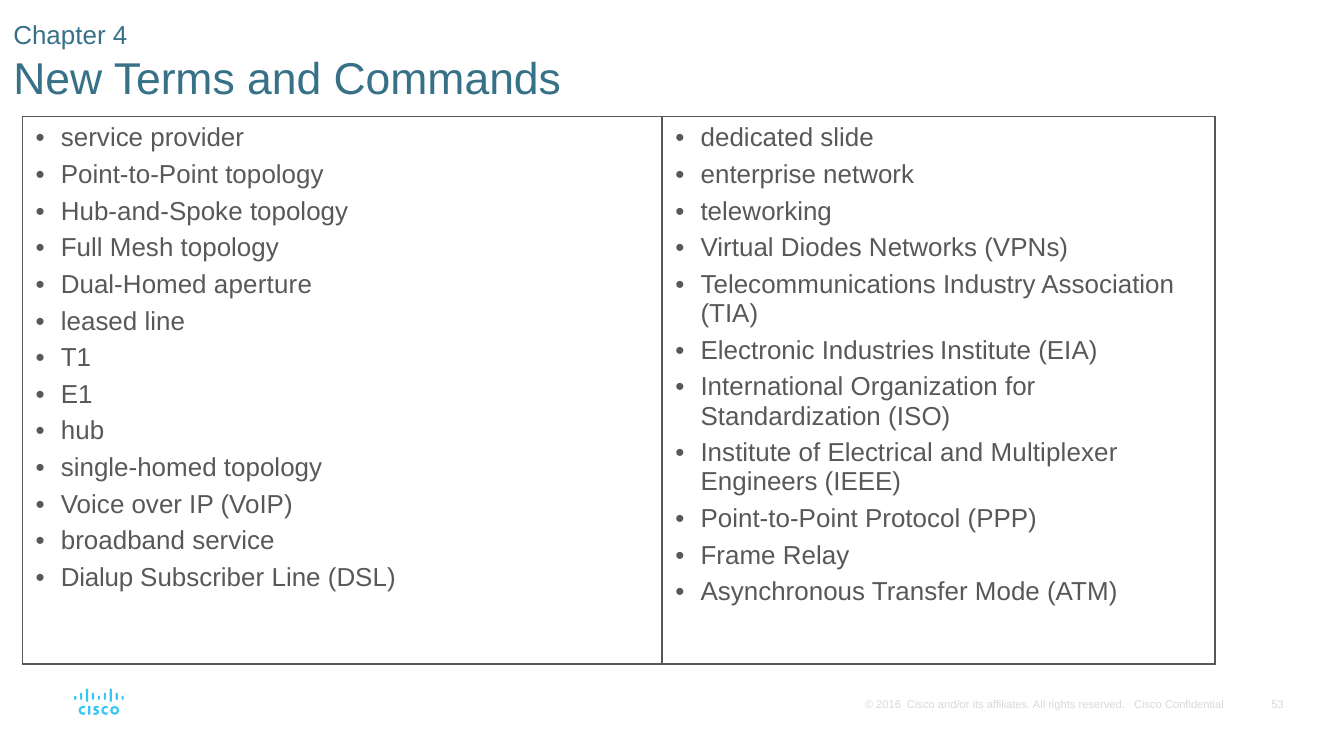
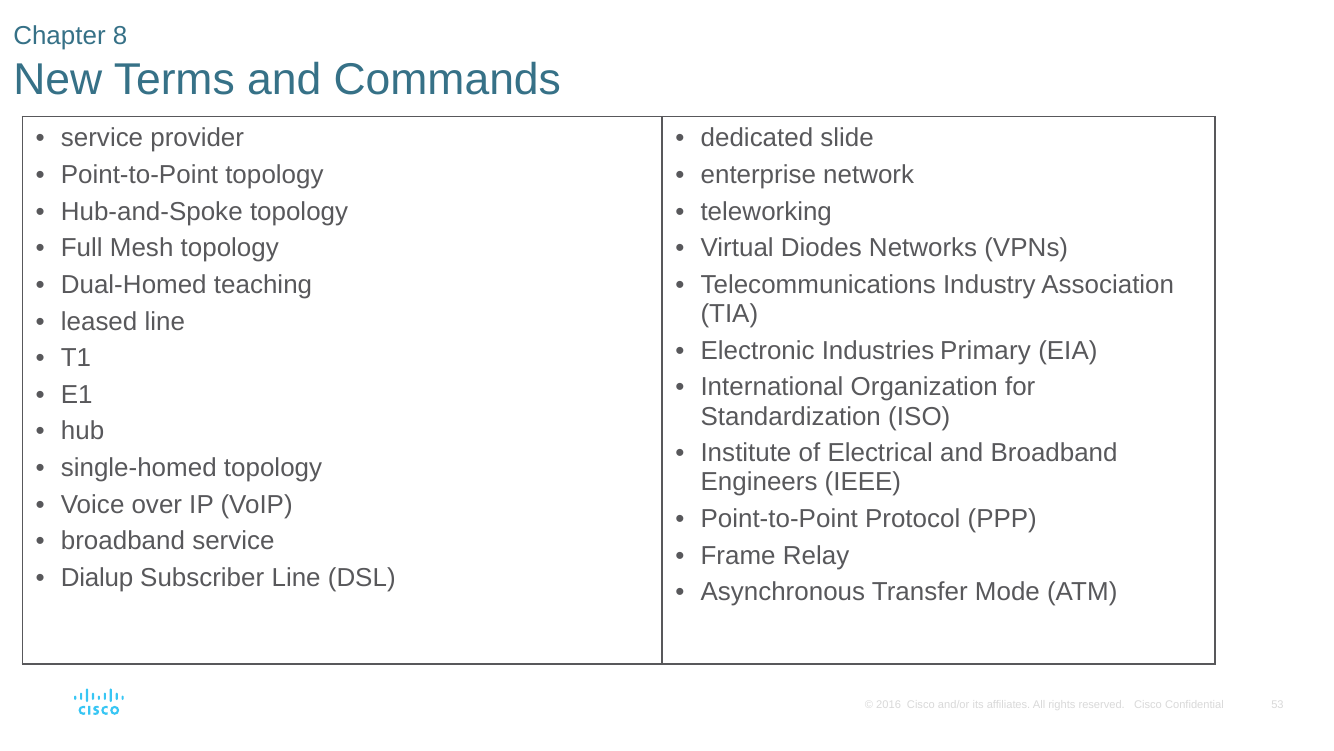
4: 4 -> 8
aperture: aperture -> teaching
Industries Institute: Institute -> Primary
and Multiplexer: Multiplexer -> Broadband
